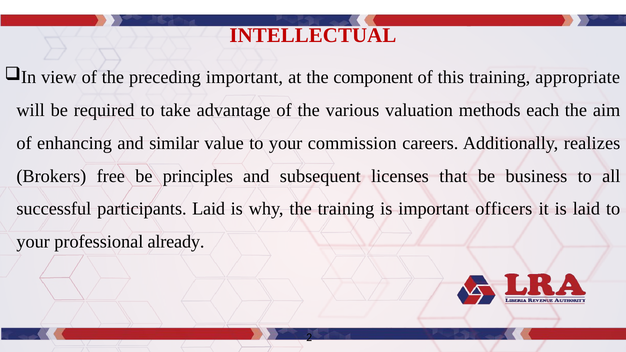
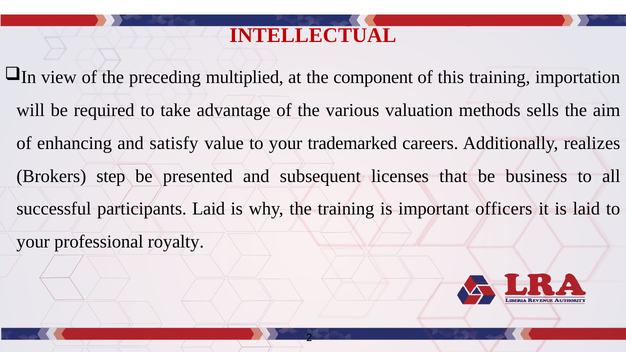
preceding important: important -> multiplied
appropriate: appropriate -> importation
each: each -> sells
similar: similar -> satisfy
commission: commission -> trademarked
free: free -> step
principles: principles -> presented
already: already -> royalty
